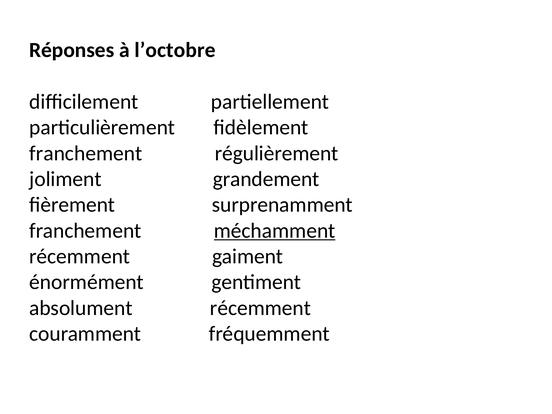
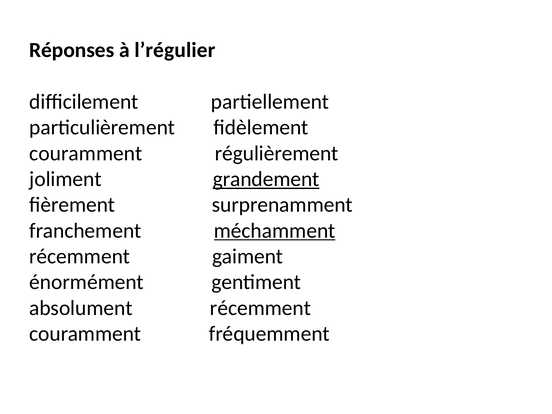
l’octobre: l’octobre -> l’régulier
franchement at (86, 153): franchement -> couramment
grandement underline: none -> present
